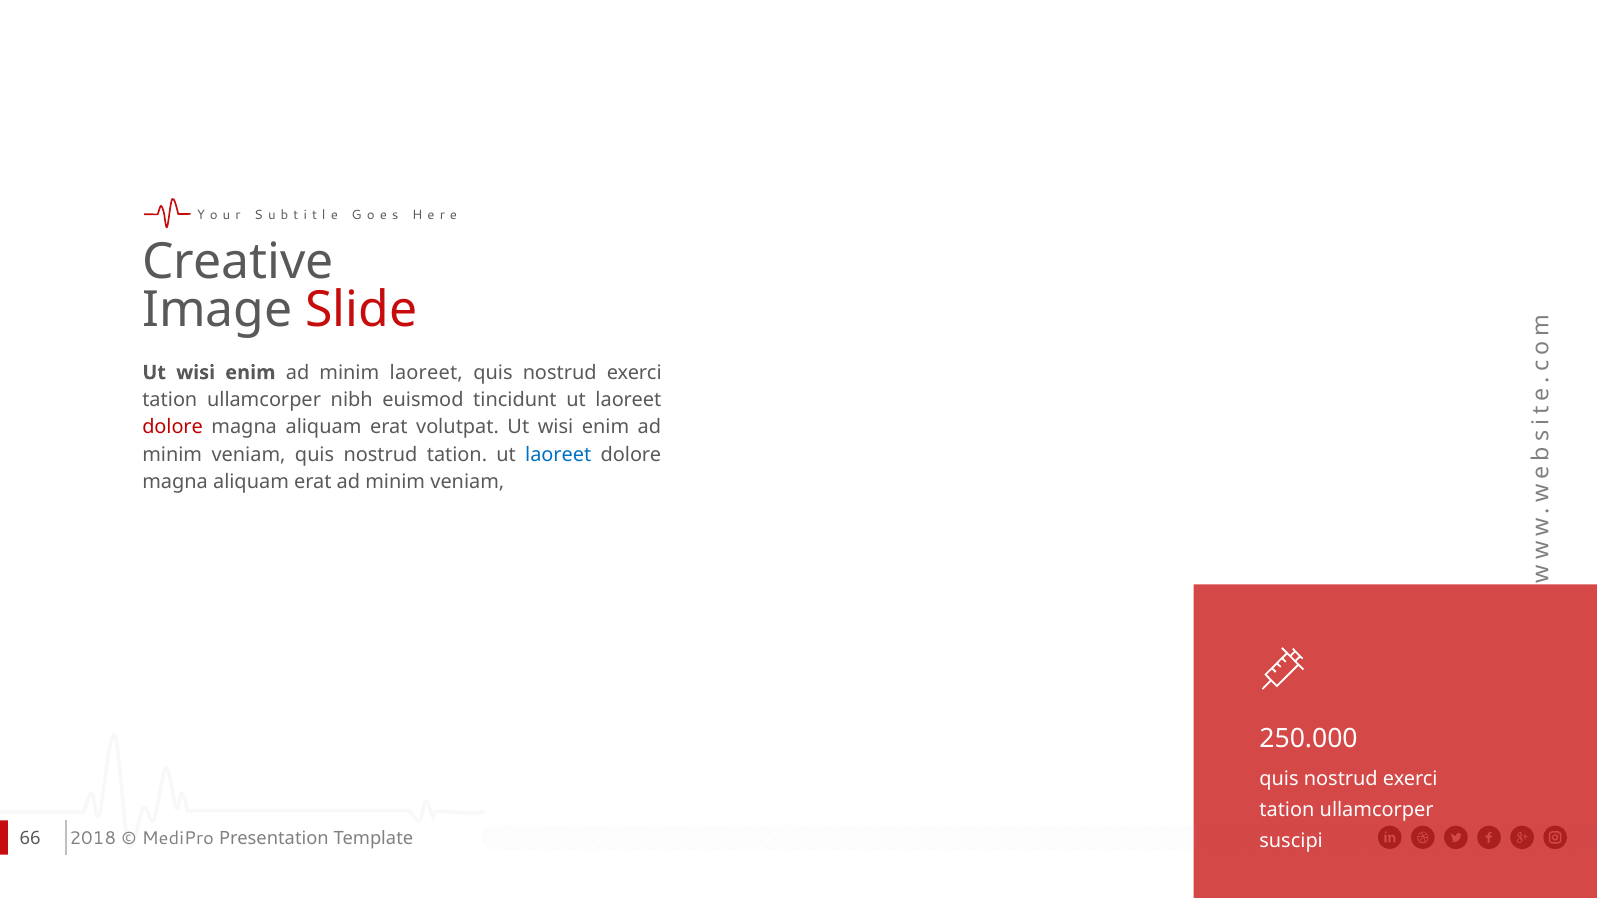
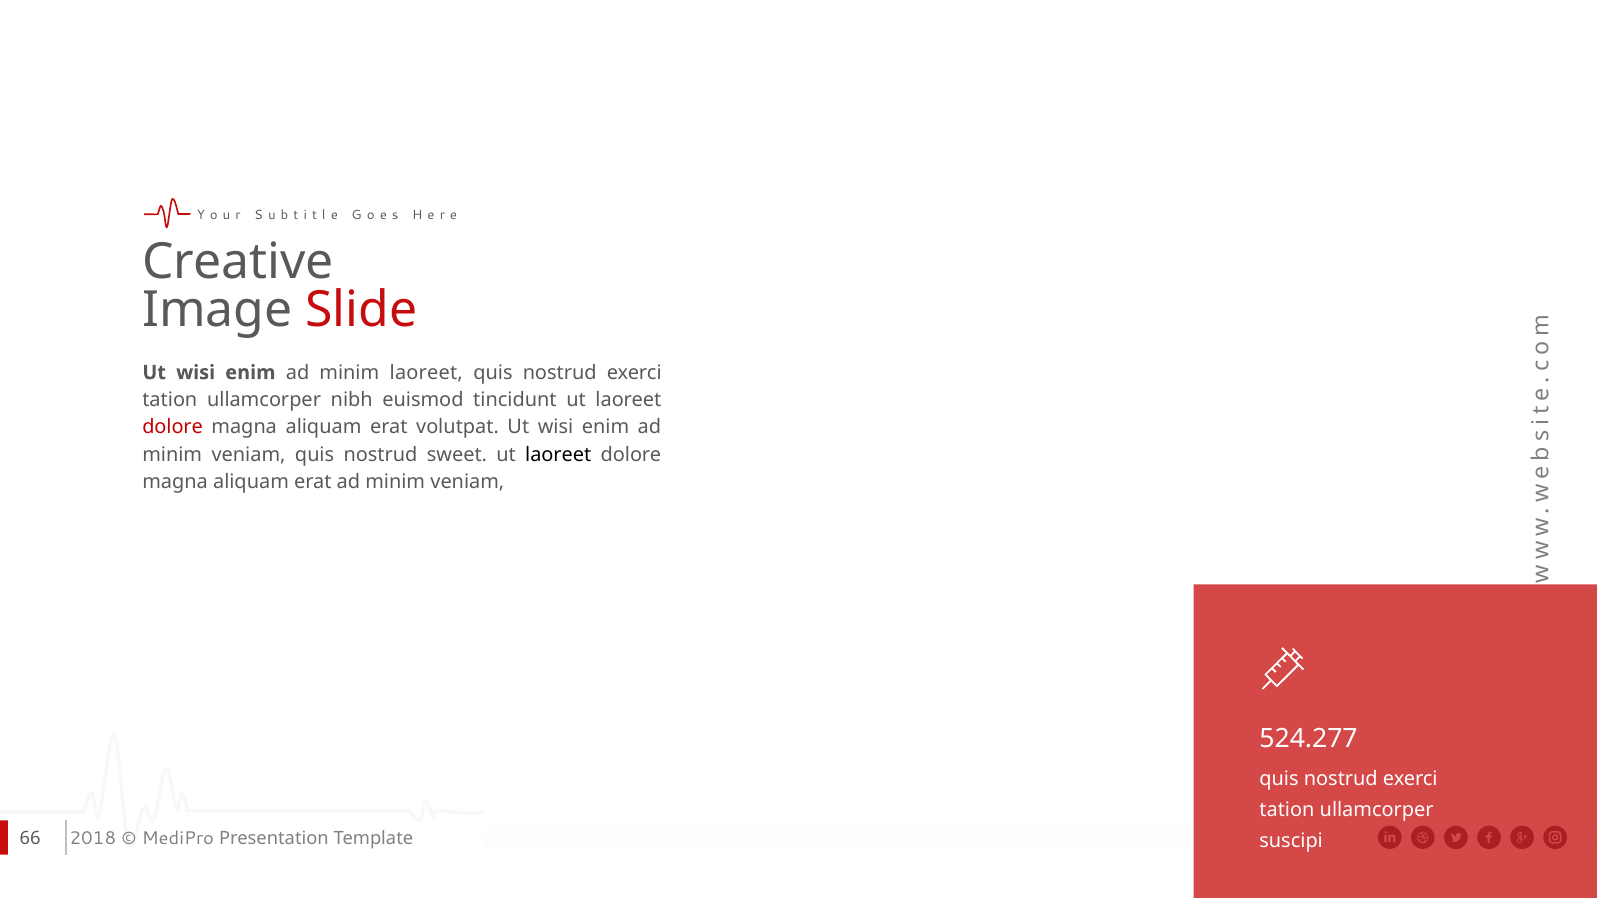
nostrud tation: tation -> sweet
laoreet at (558, 455) colour: blue -> black
250.000: 250.000 -> 524.277
